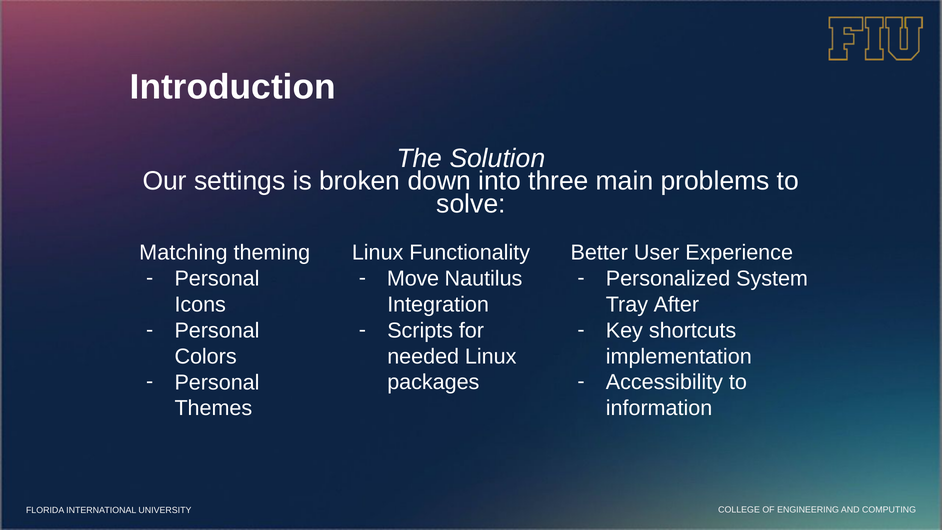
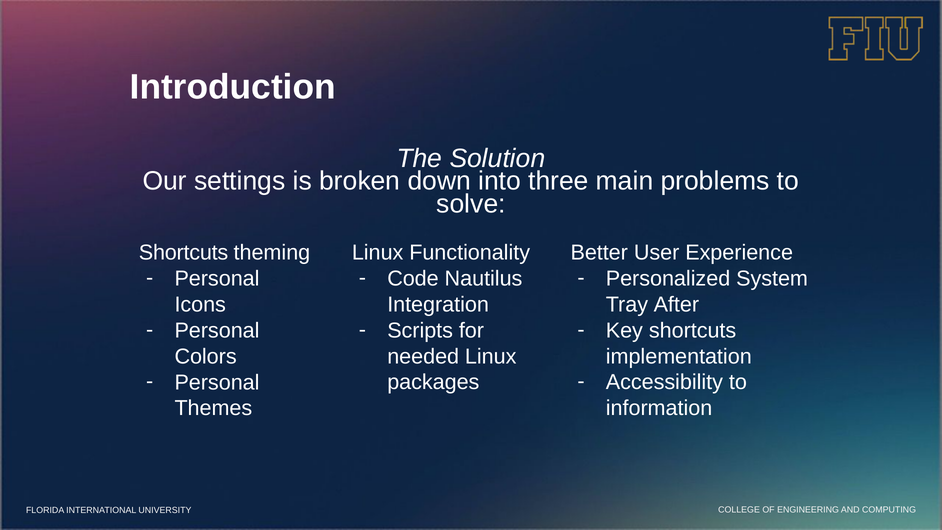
Matching at (183, 253): Matching -> Shortcuts
Move: Move -> Code
